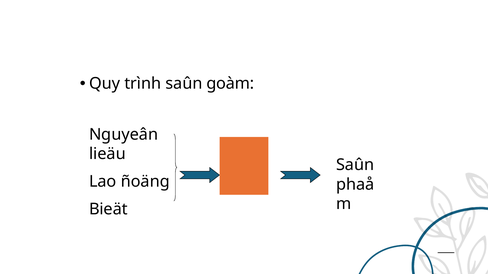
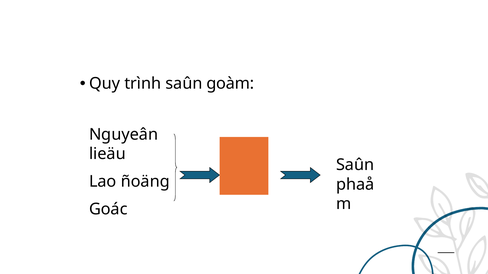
Bieät: Bieät -> Goác
